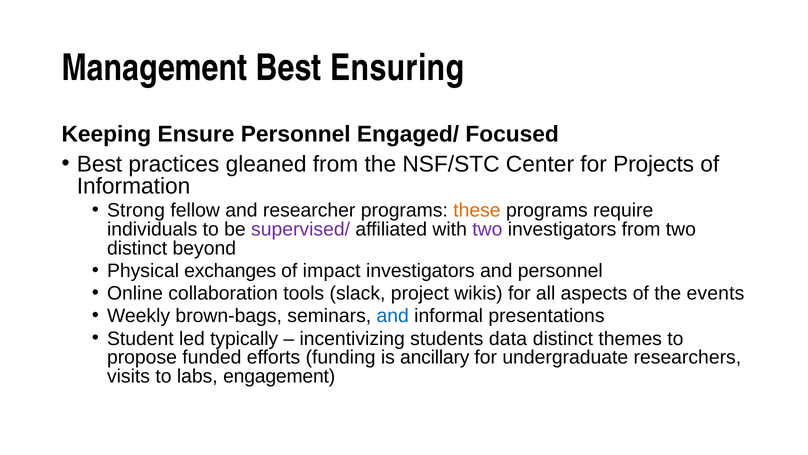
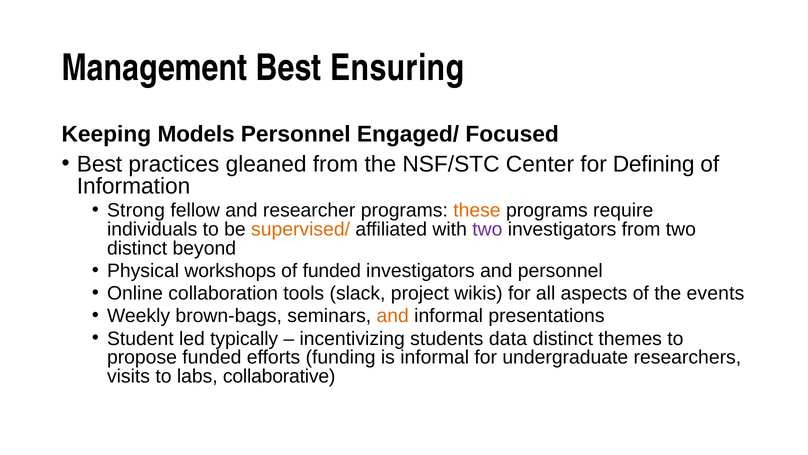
Ensure: Ensure -> Models
Projects: Projects -> Defining
supervised/ colour: purple -> orange
exchanges: exchanges -> workshops
of impact: impact -> funded
and at (393, 316) colour: blue -> orange
is ancillary: ancillary -> informal
engagement: engagement -> collaborative
